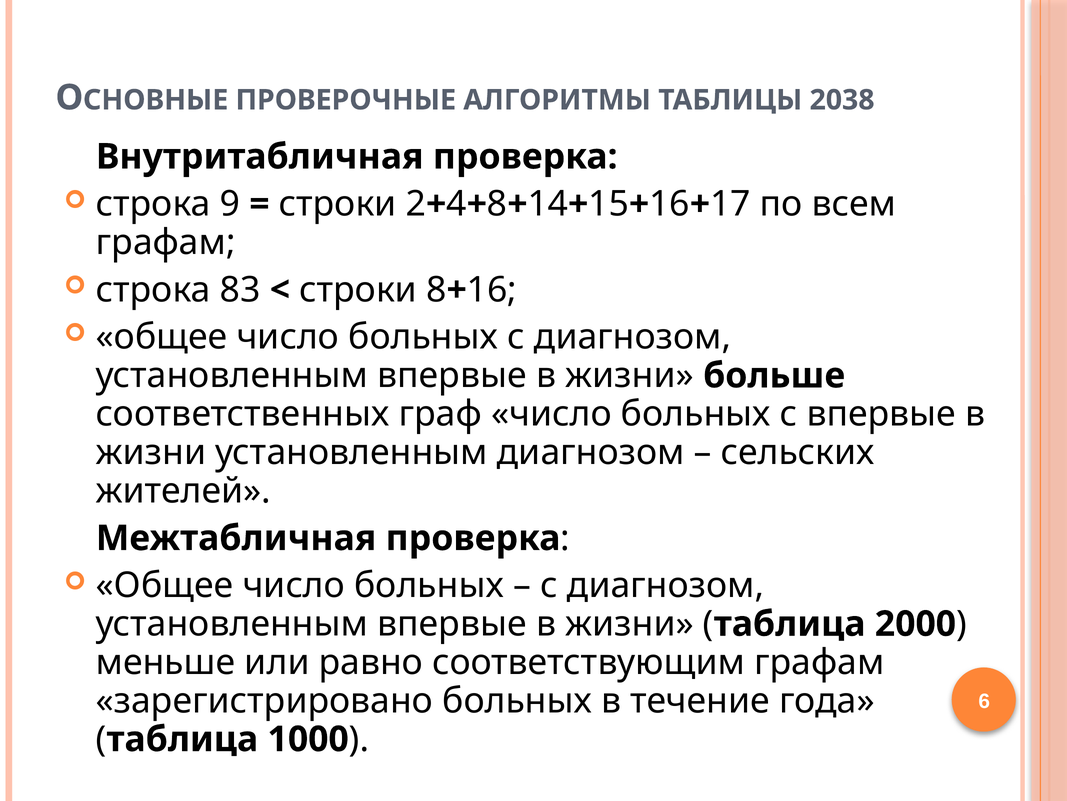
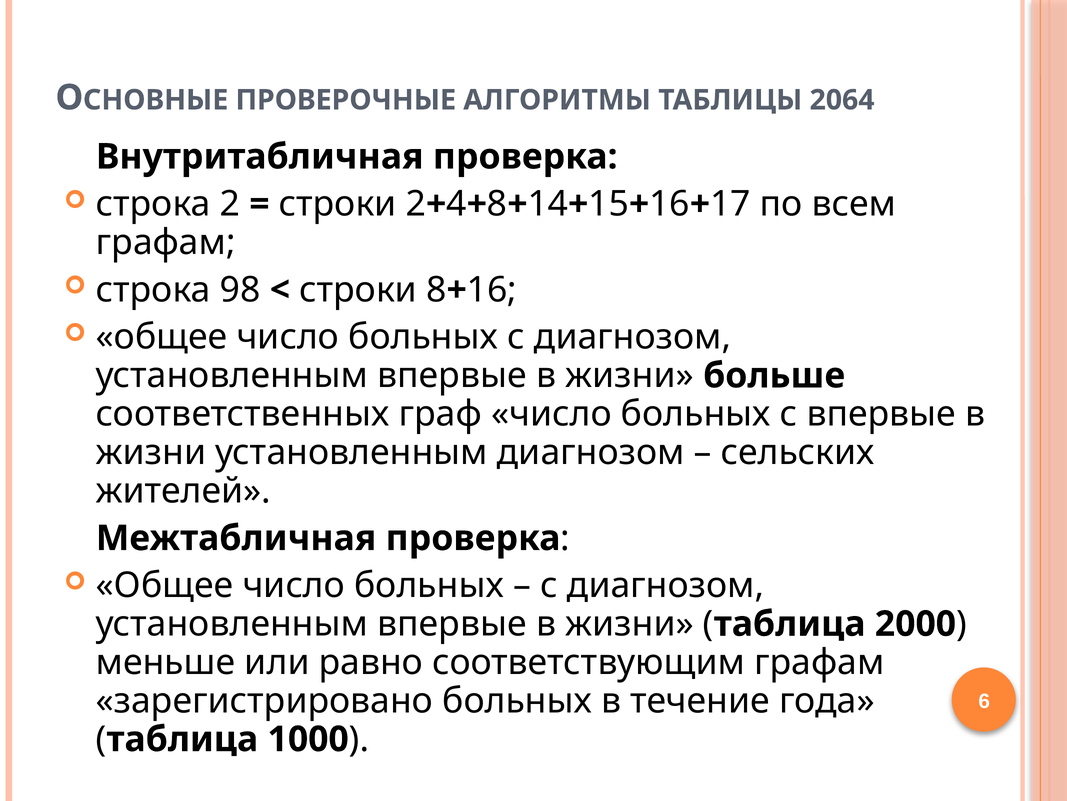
2038: 2038 -> 2064
строка 9: 9 -> 2
83: 83 -> 98
